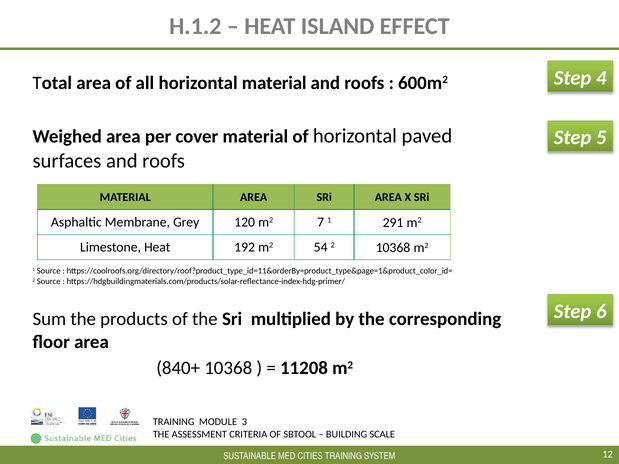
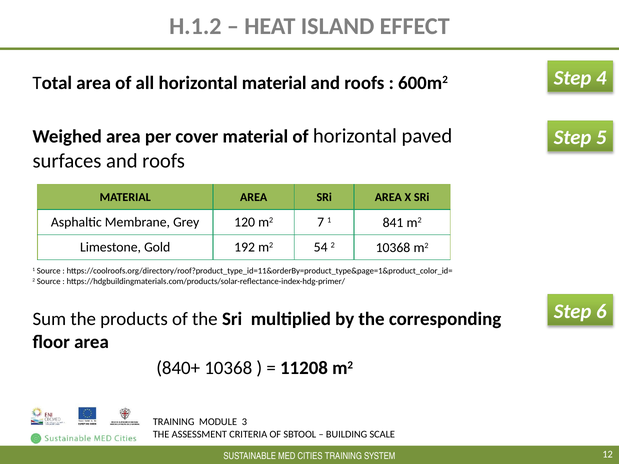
291: 291 -> 841
Limestone Heat: Heat -> Gold
